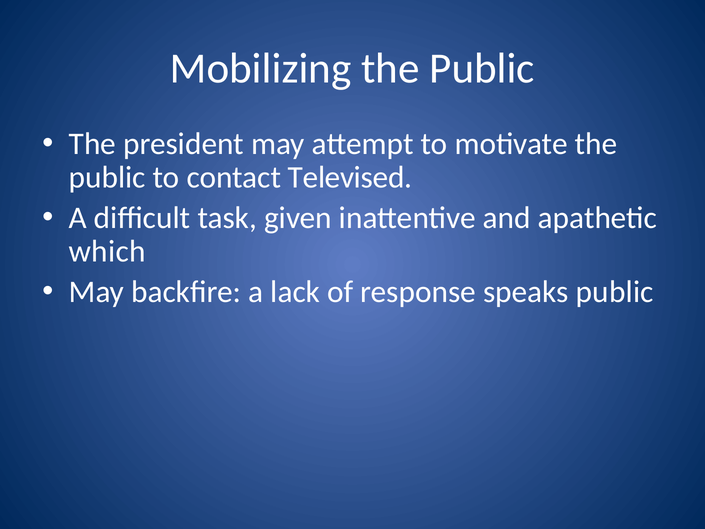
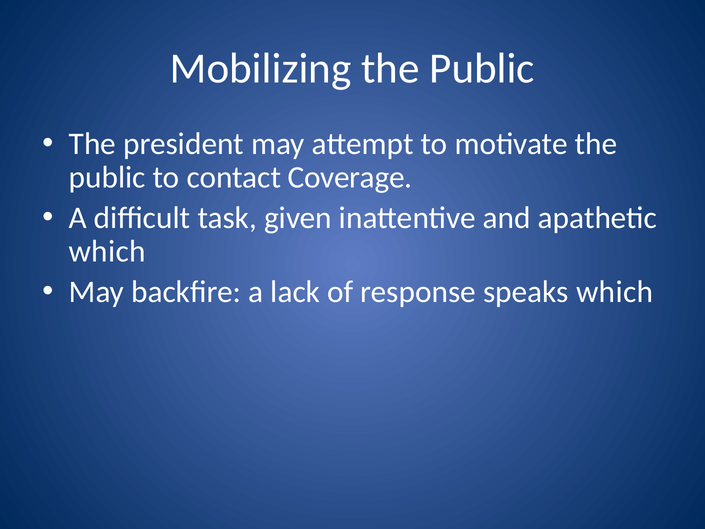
Televised: Televised -> Coverage
speaks public: public -> which
